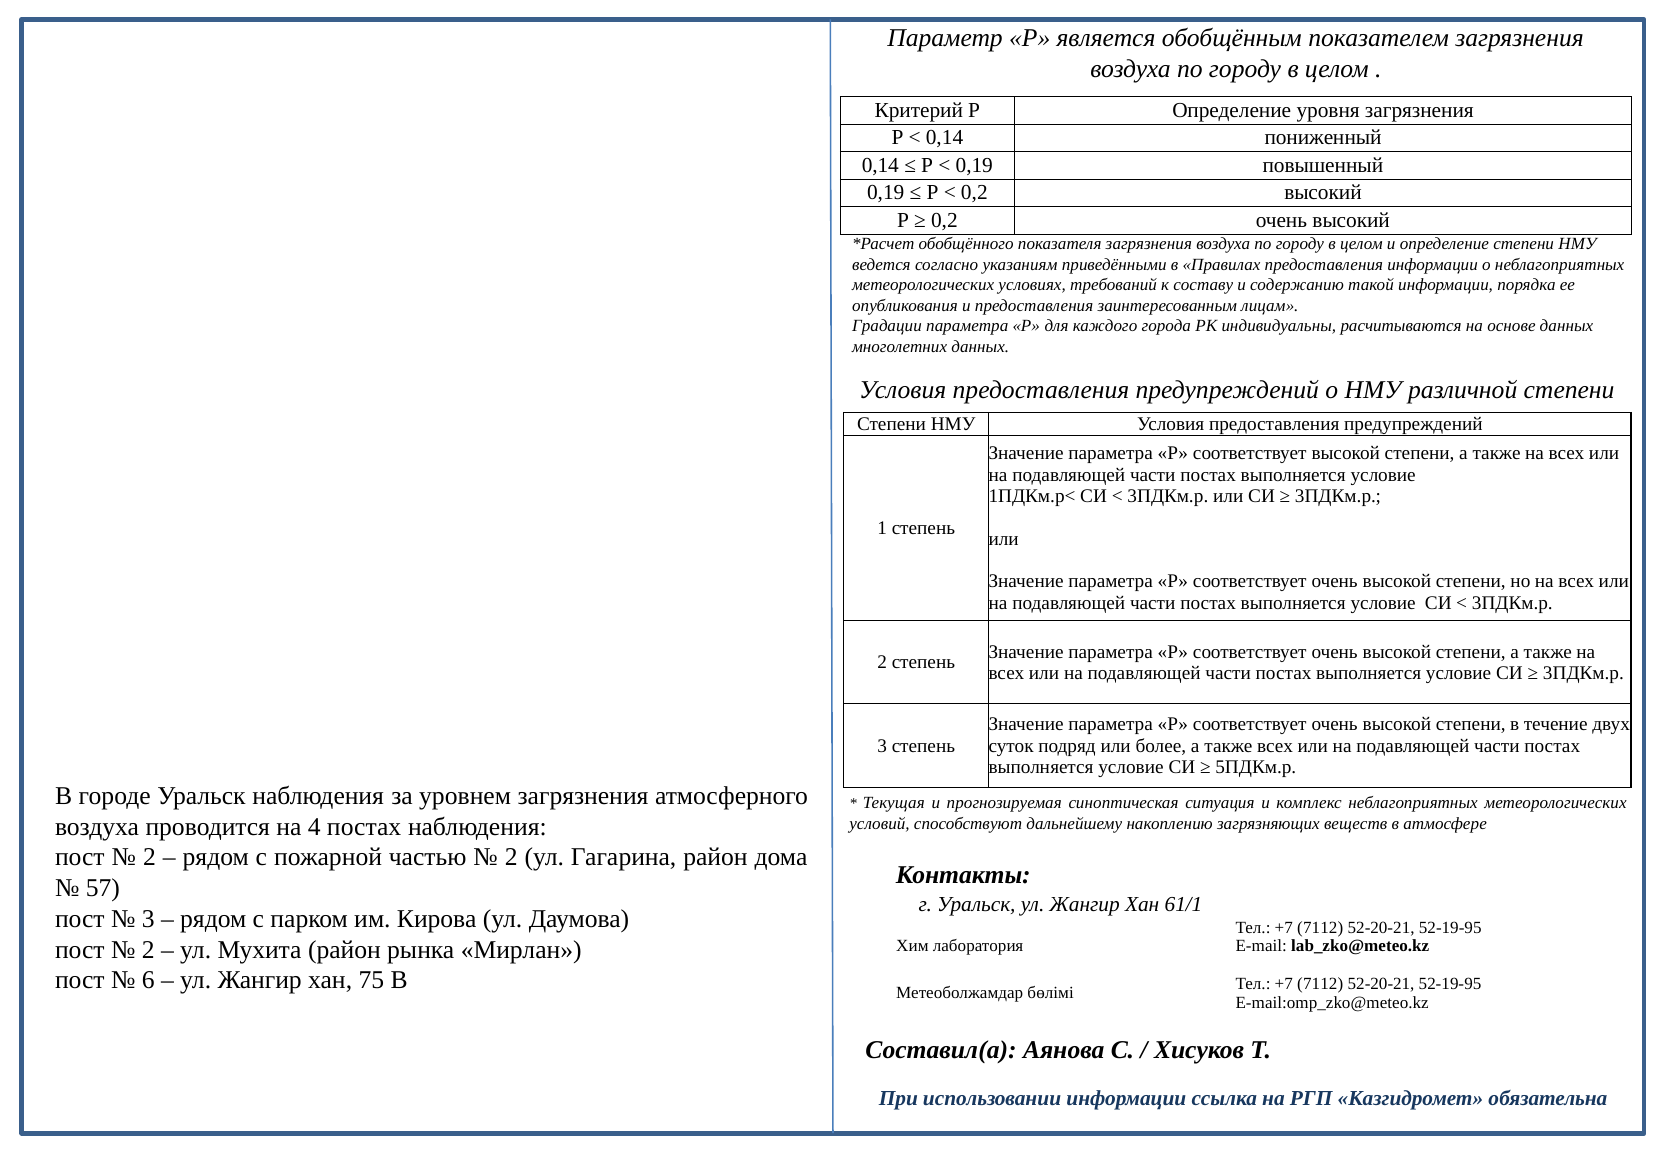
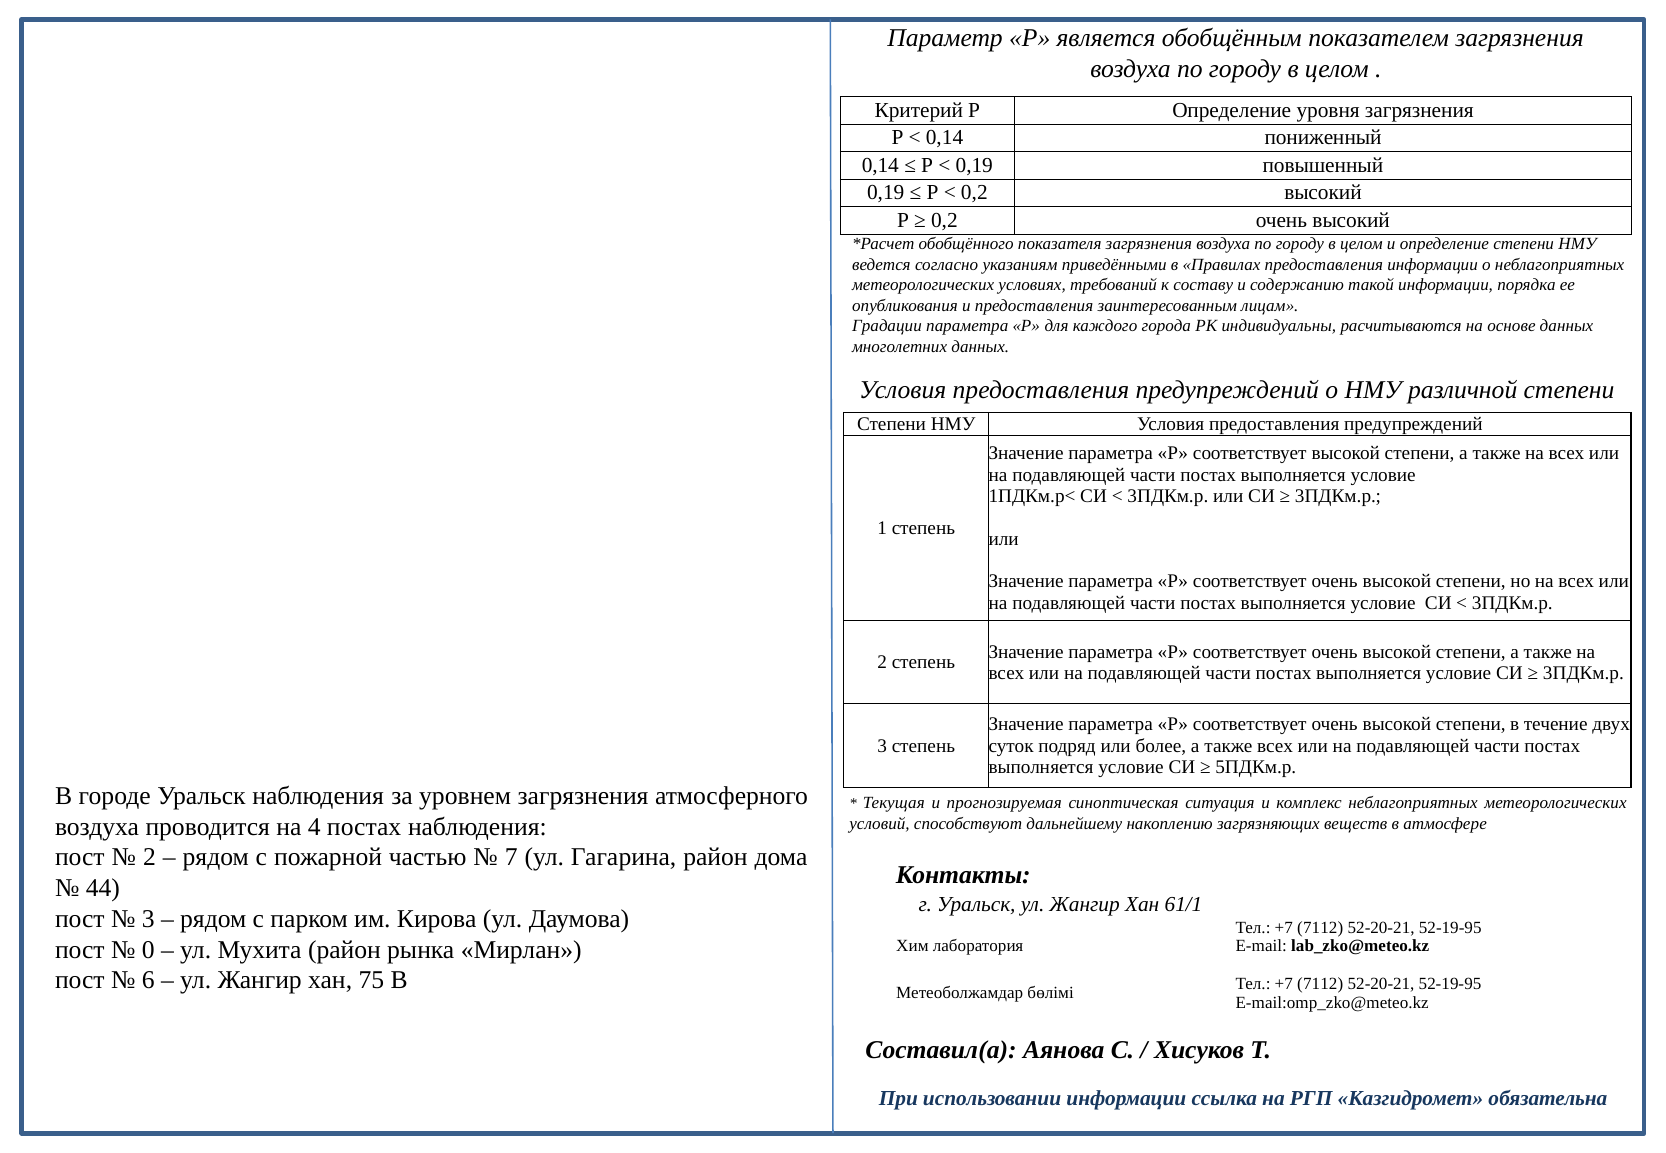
2 at (511, 858): 2 -> 7
57: 57 -> 44
2 at (148, 950): 2 -> 0
